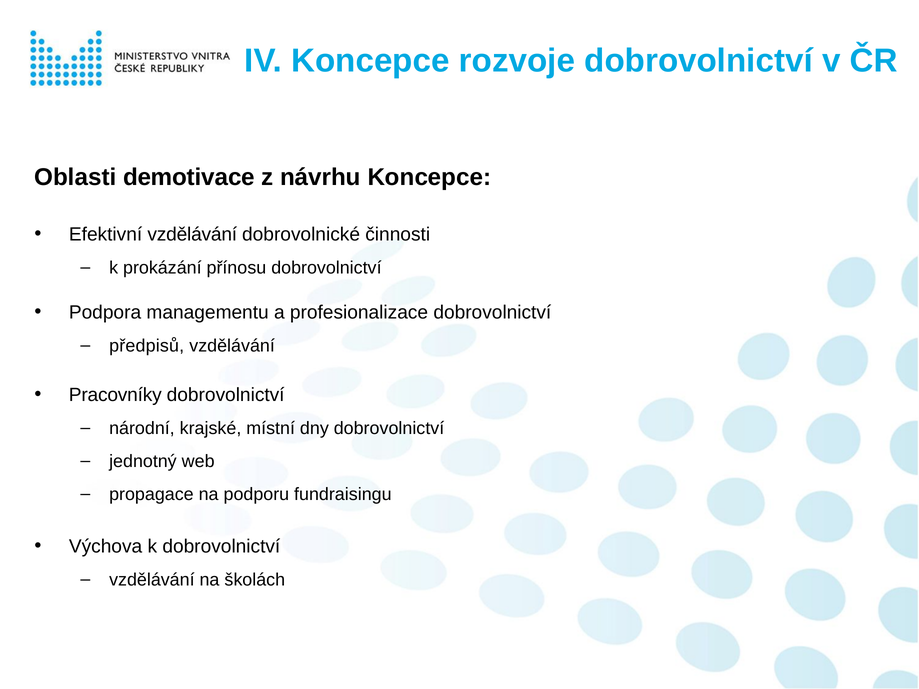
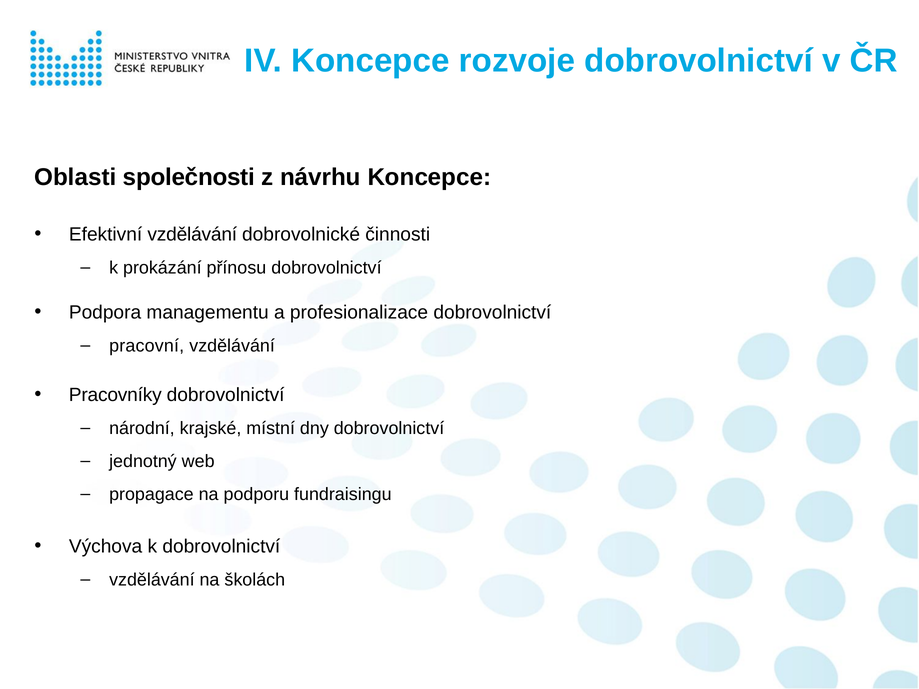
demotivace: demotivace -> společnosti
předpisů: předpisů -> pracovní
